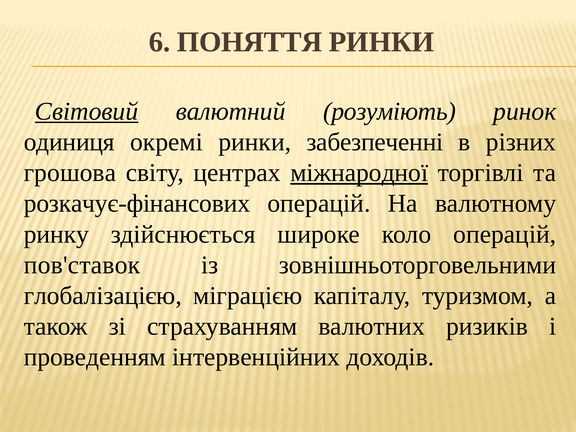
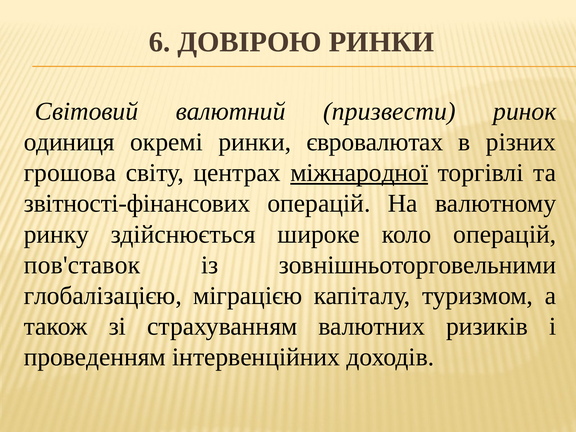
ПОНЯТТЯ: ПОНЯТТЯ -> ДОВІРОЮ
Світовий underline: present -> none
розуміють: розуміють -> призвести
забезпеченні: забезпеченні -> євровалютах
розкачує-фінансових: розкачує-фінансових -> звітності-фінансових
